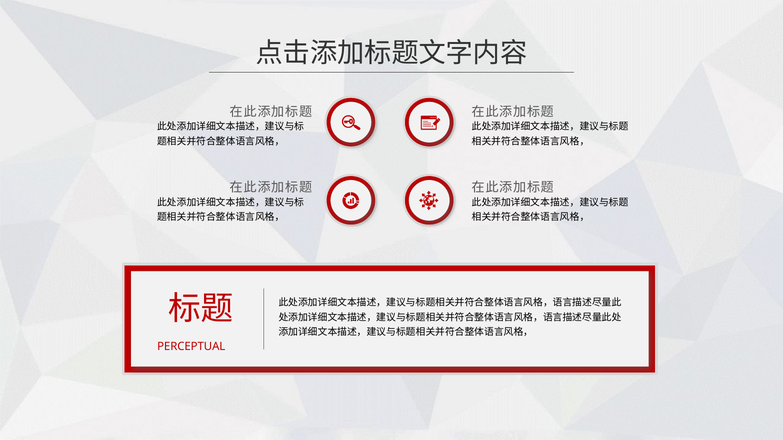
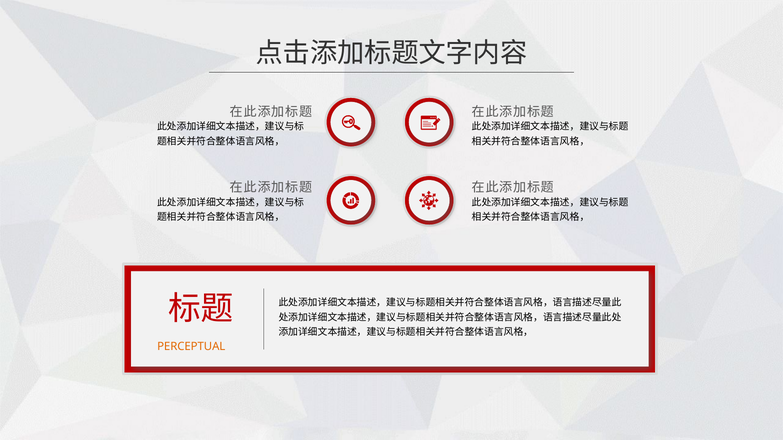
PERCEPTUAL colour: red -> orange
